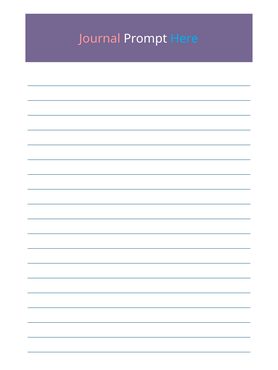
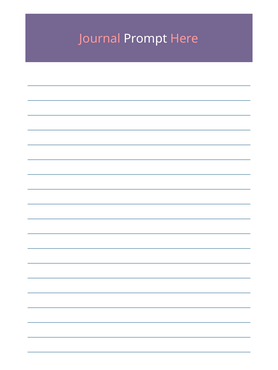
Here colour: light blue -> pink
